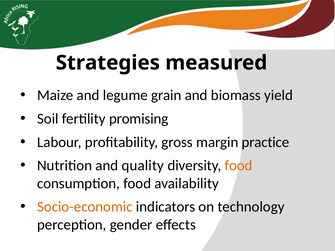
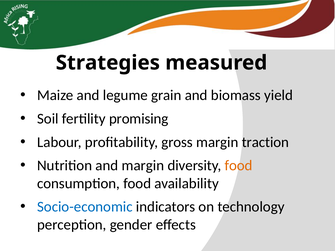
practice: practice -> traction
and quality: quality -> margin
Socio-economic colour: orange -> blue
